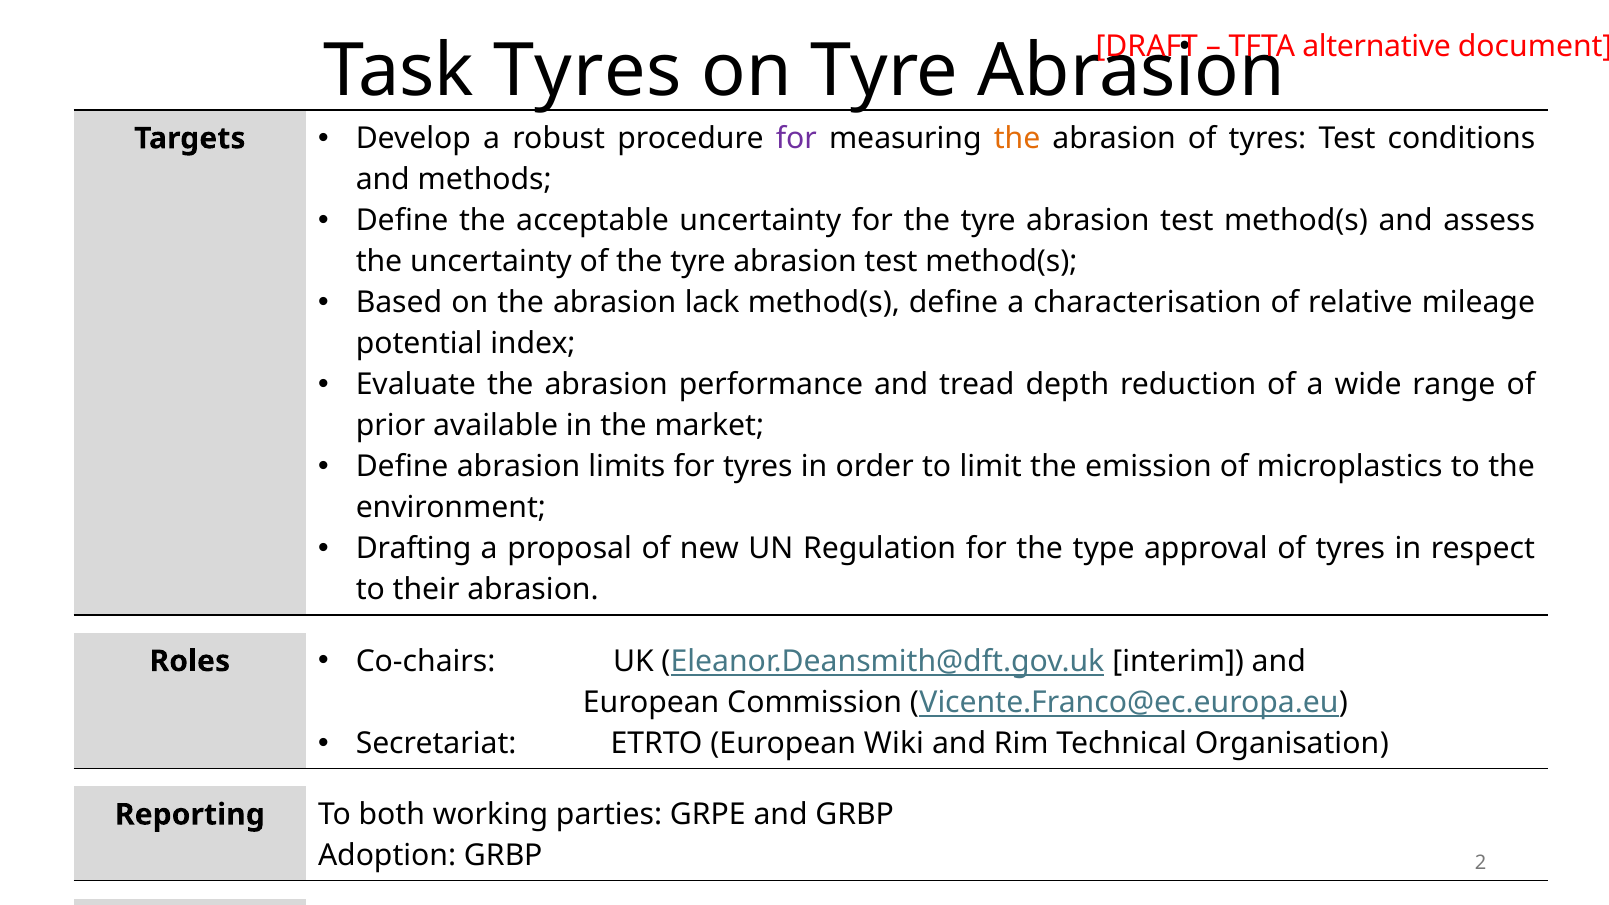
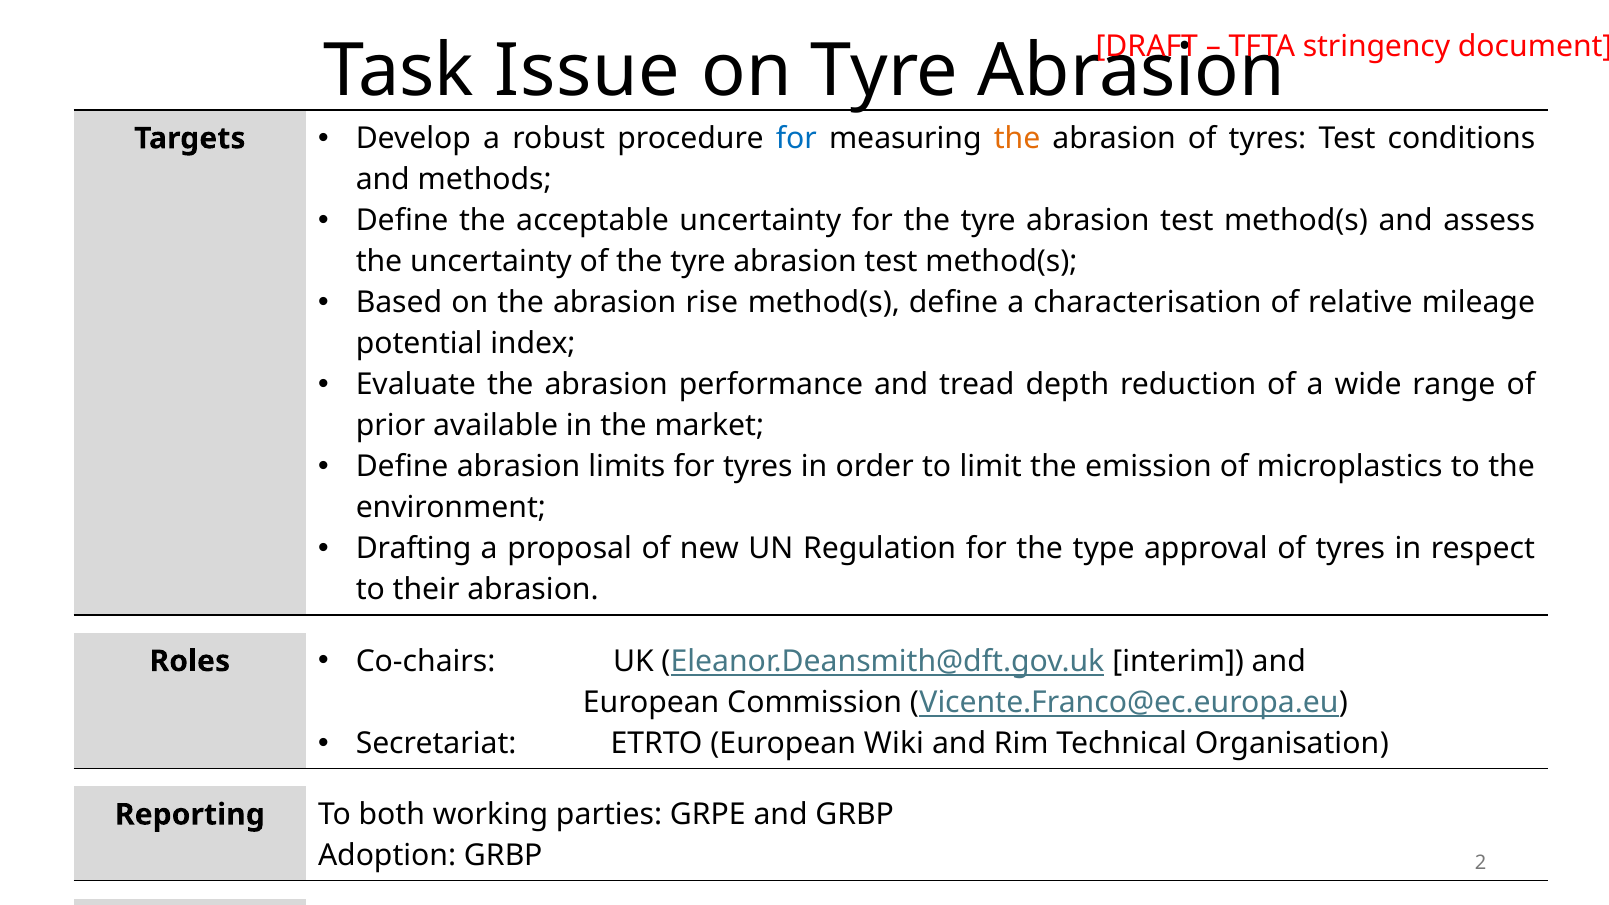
alternative: alternative -> stringency
Task Tyres: Tyres -> Issue
for at (796, 138) colour: purple -> blue
lack: lack -> rise
